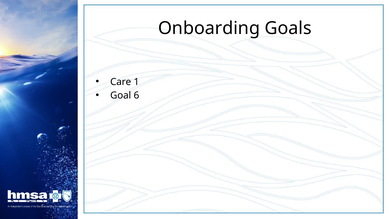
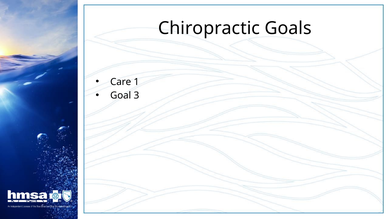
Onboarding: Onboarding -> Chiropractic
6: 6 -> 3
